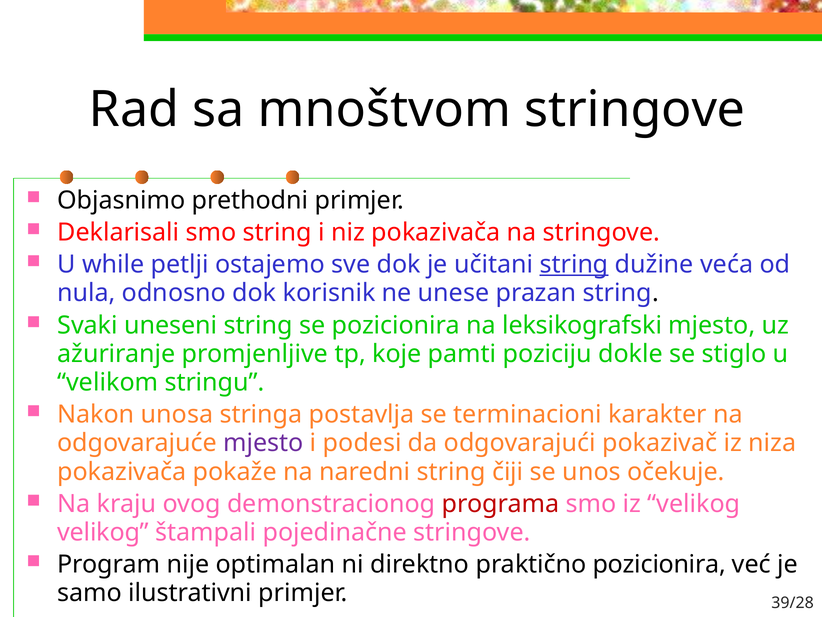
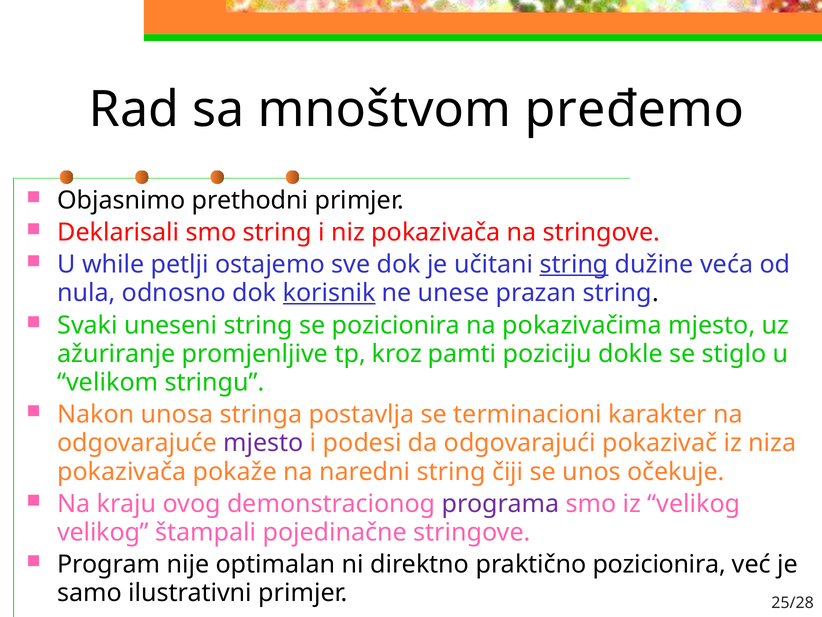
mnoštvom stringove: stringove -> pređemo
korisnik underline: none -> present
leksikografski: leksikografski -> pokazivačima
koje: koje -> kroz
programa colour: red -> purple
39/28: 39/28 -> 25/28
